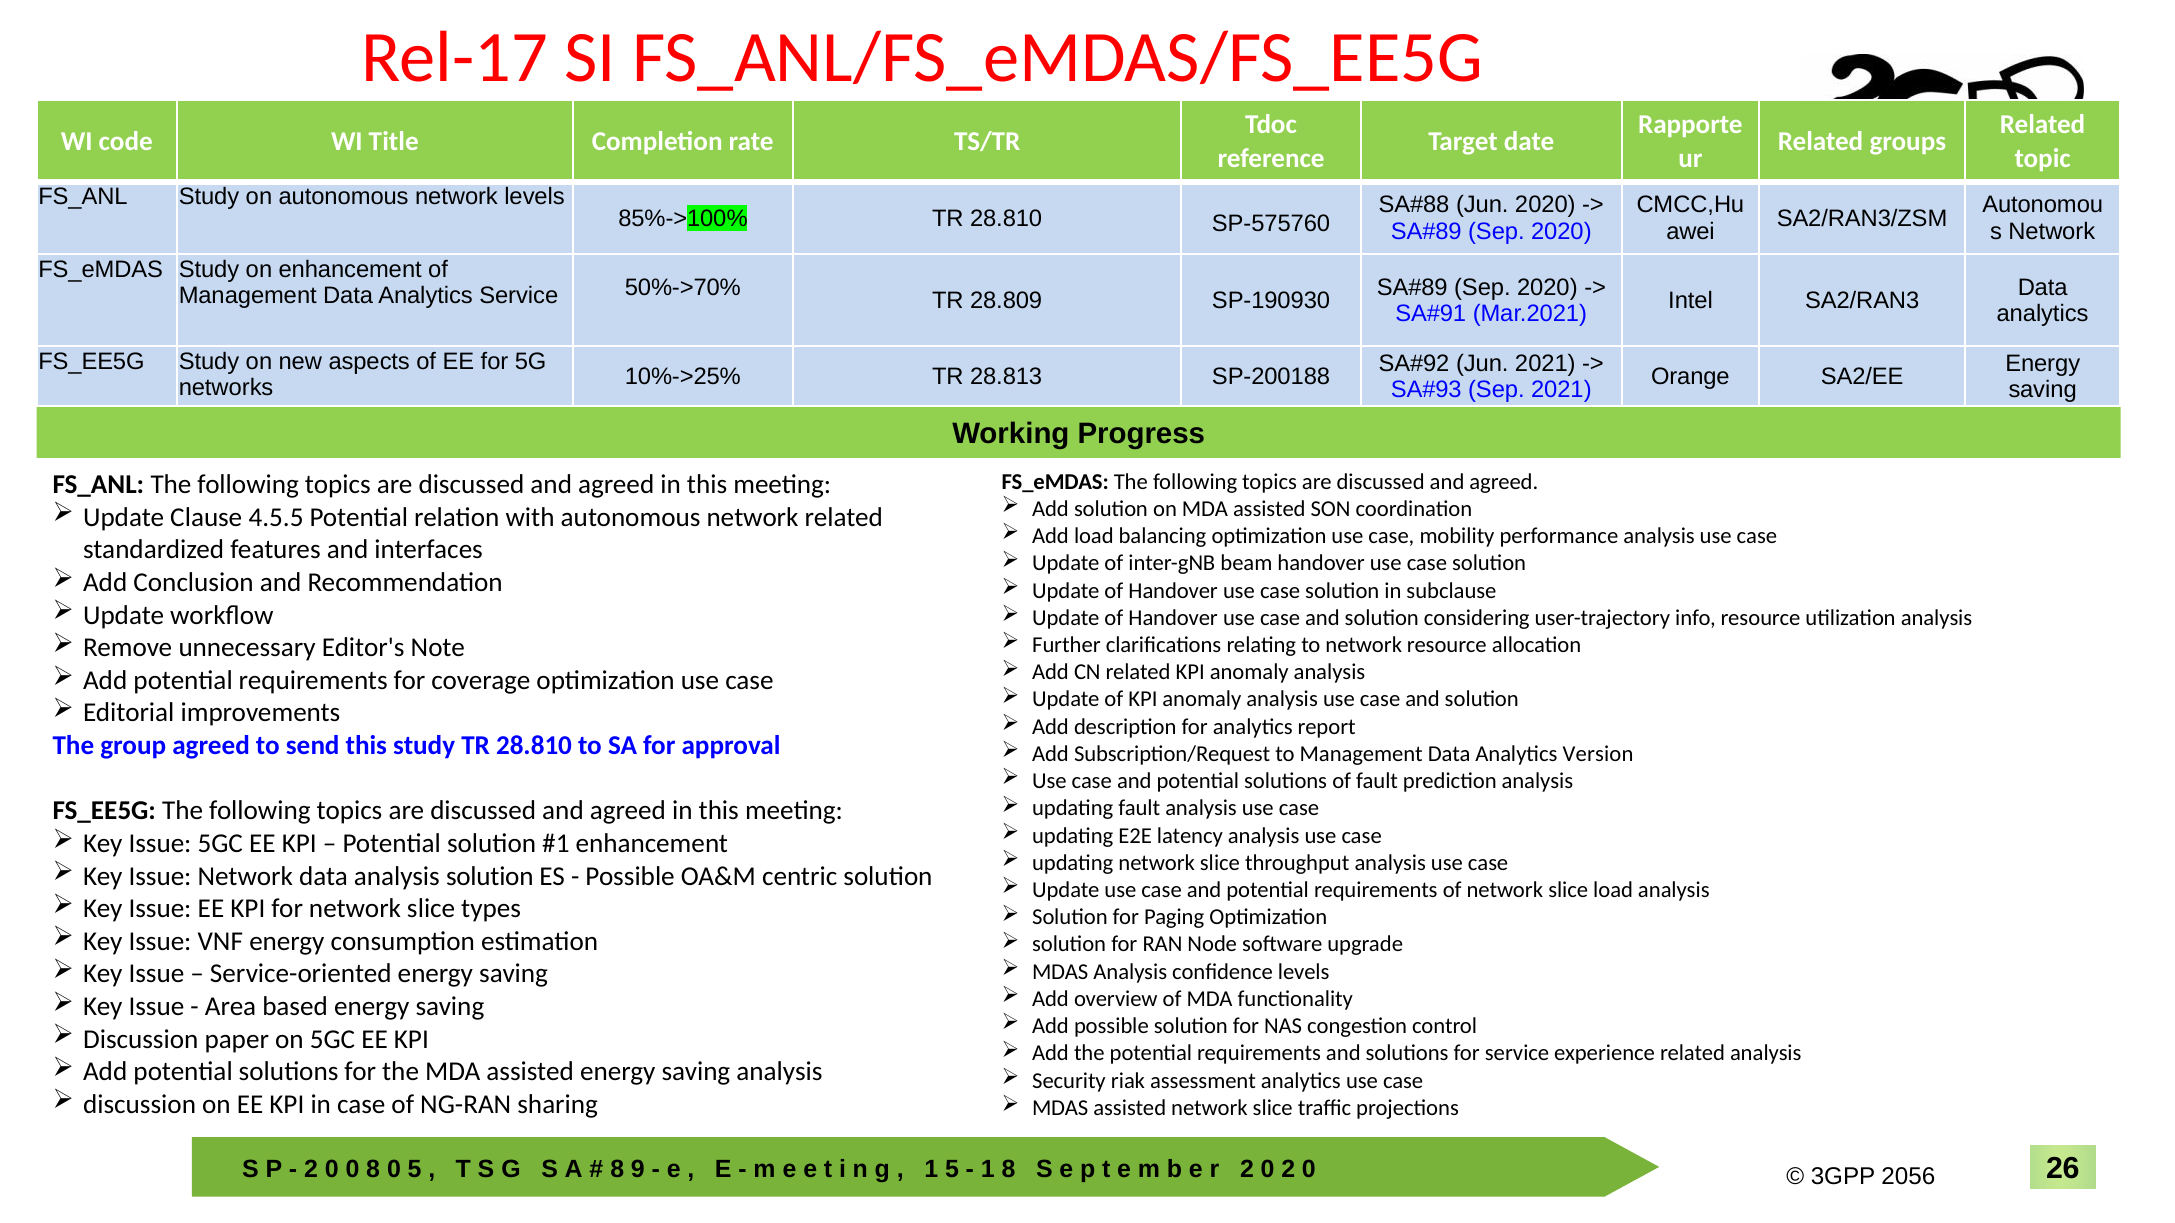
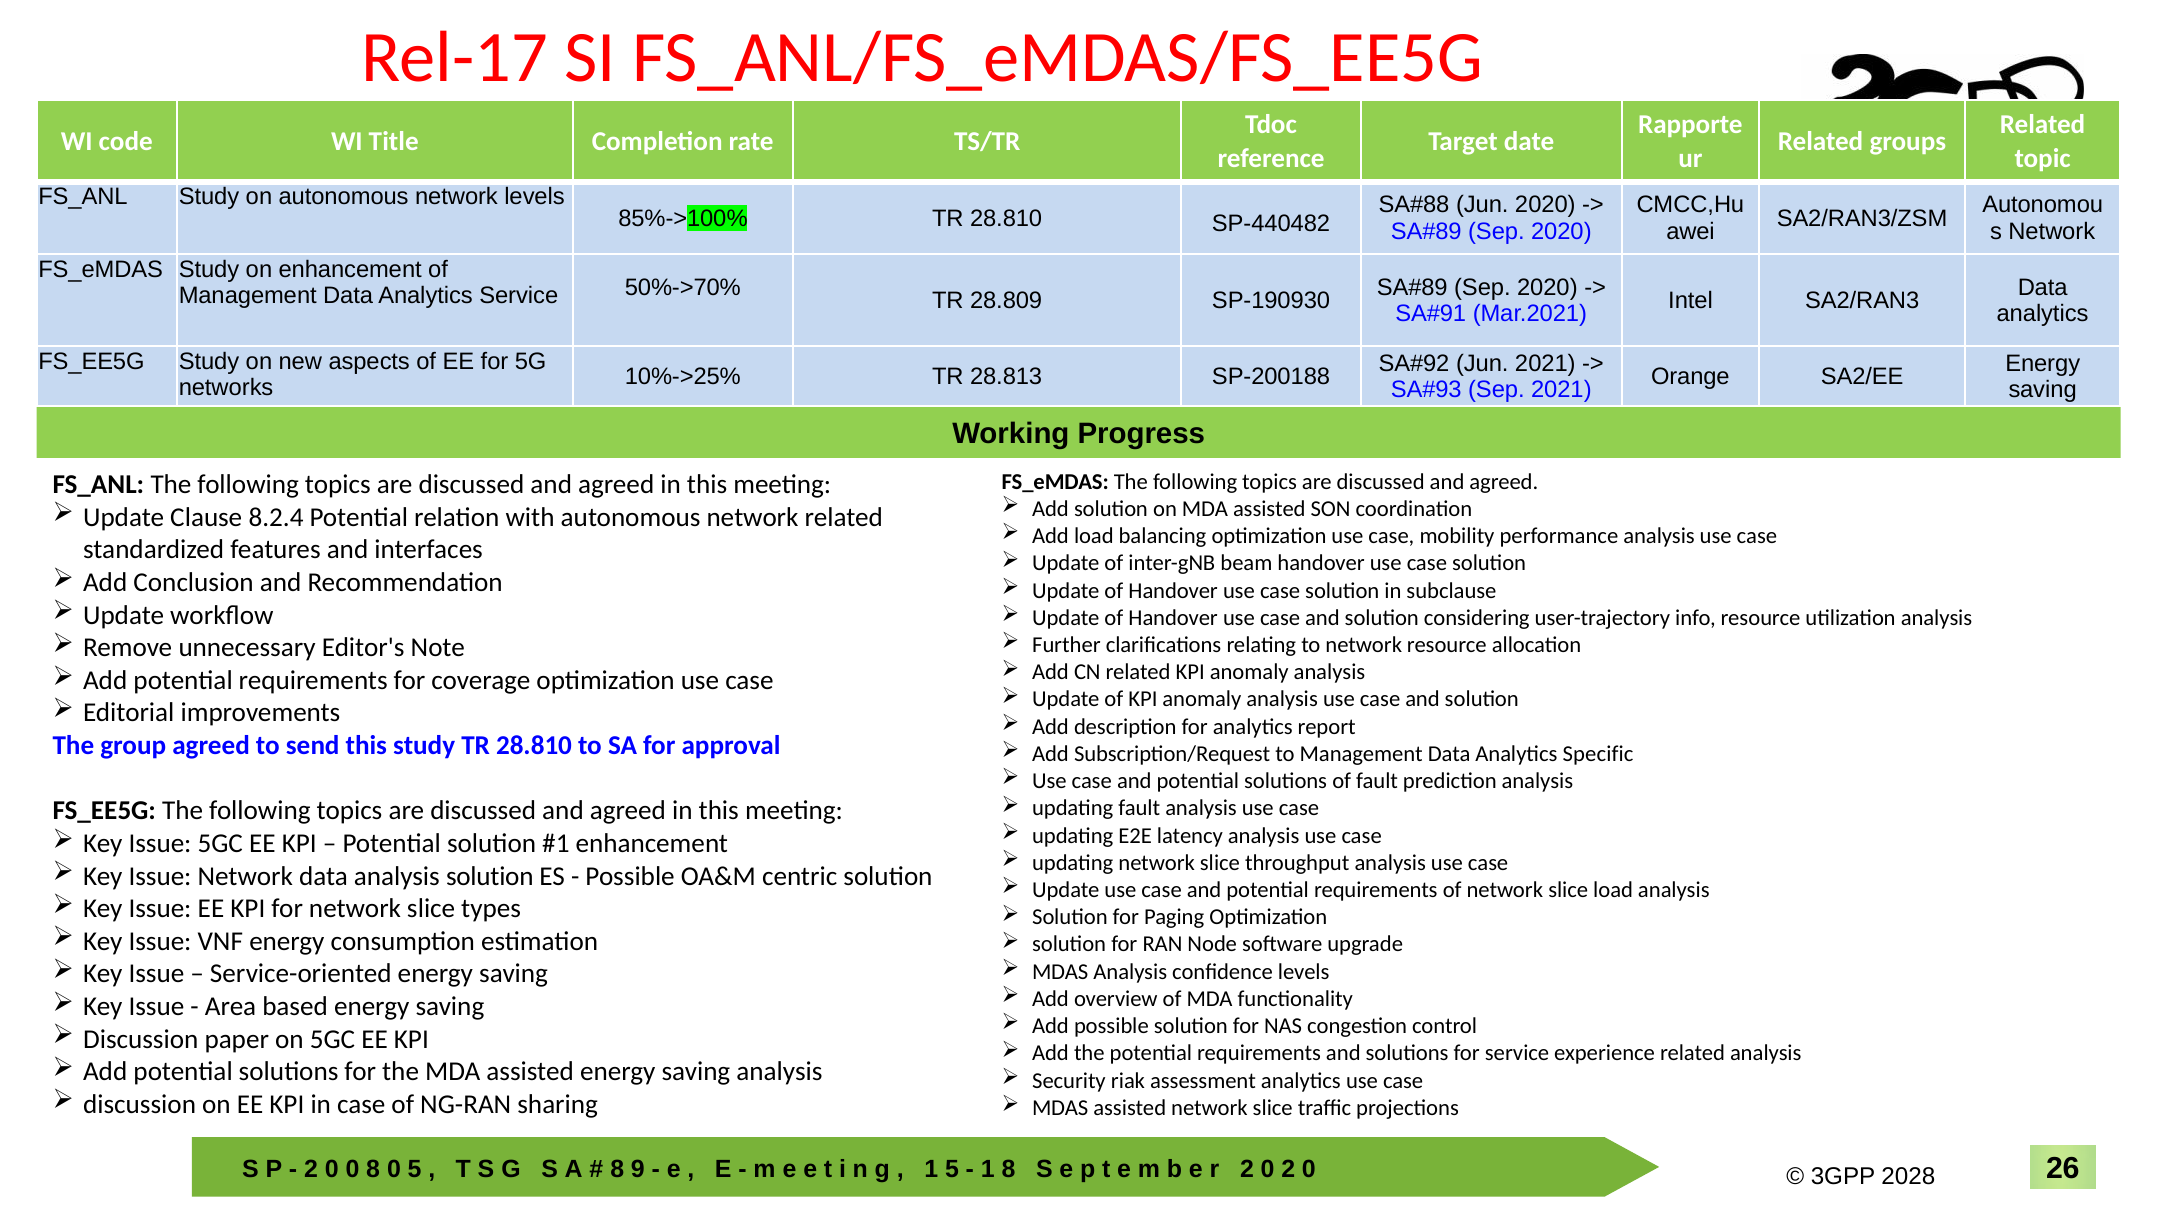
SP-575760: SP-575760 -> SP-440482
4.5.5: 4.5.5 -> 8.2.4
Version: Version -> Specific
2056: 2056 -> 2028
